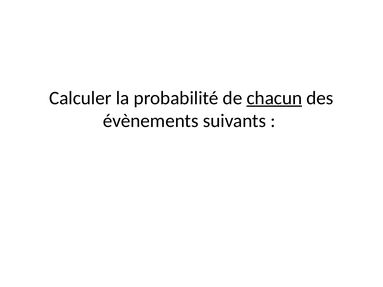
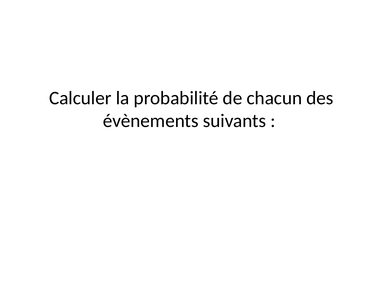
chacun underline: present -> none
